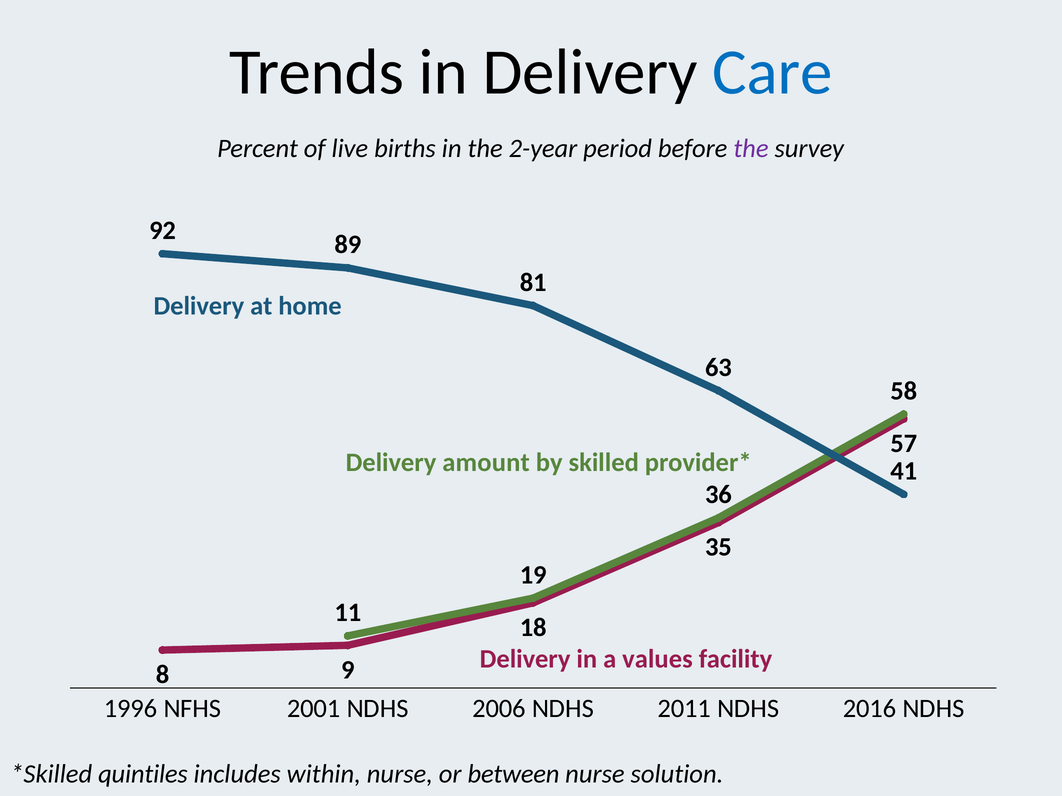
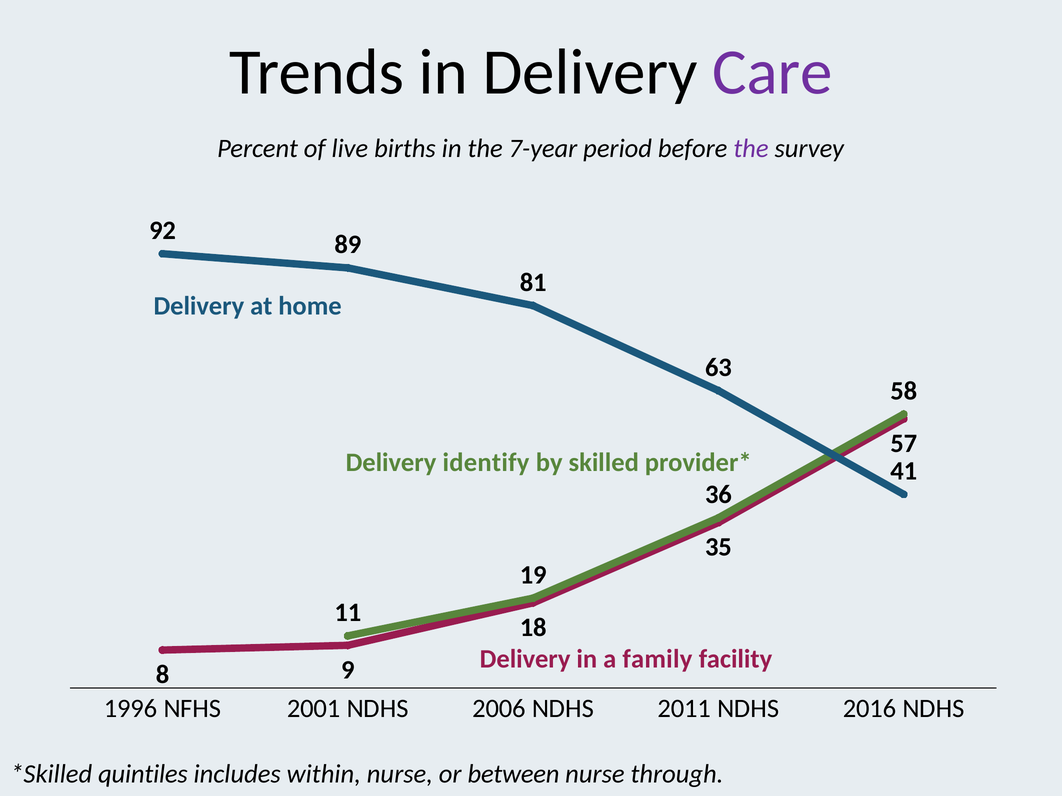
Care colour: blue -> purple
2-year: 2-year -> 7-year
amount: amount -> identify
values: values -> family
solution: solution -> through
